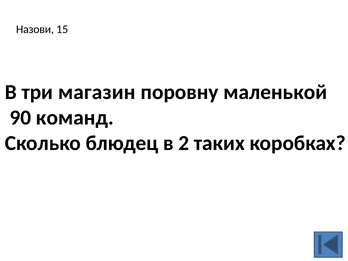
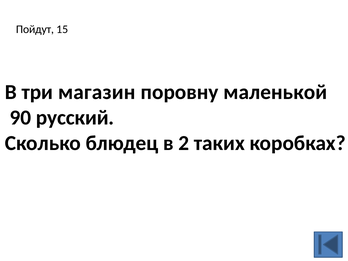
Назови: Назови -> Пойдут
команд: команд -> русский
